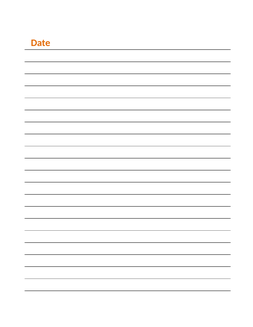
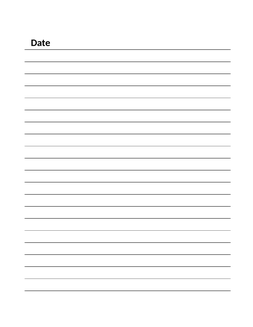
Date colour: orange -> black
